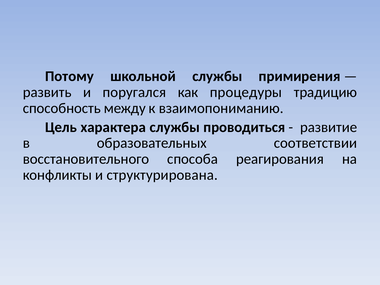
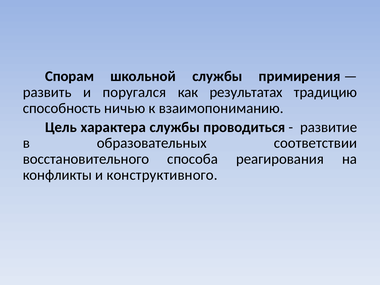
Потому: Потому -> Спорам
процедуры: процедуры -> результатах
между: между -> ничью
структурирована: структурирована -> конструктивного
